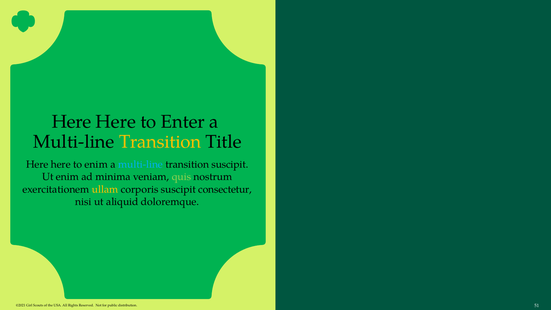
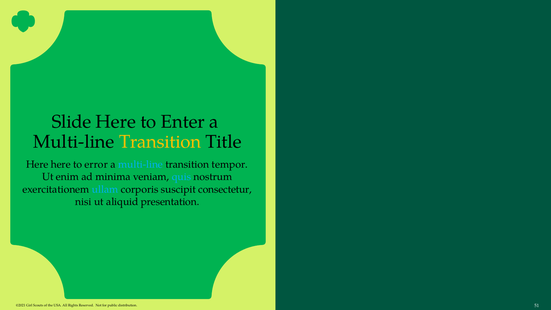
Here at (72, 122): Here -> Slide
to enim: enim -> error
transition suscipit: suscipit -> tempor
quis colour: light green -> light blue
ullam colour: yellow -> light blue
doloremque: doloremque -> presentation
